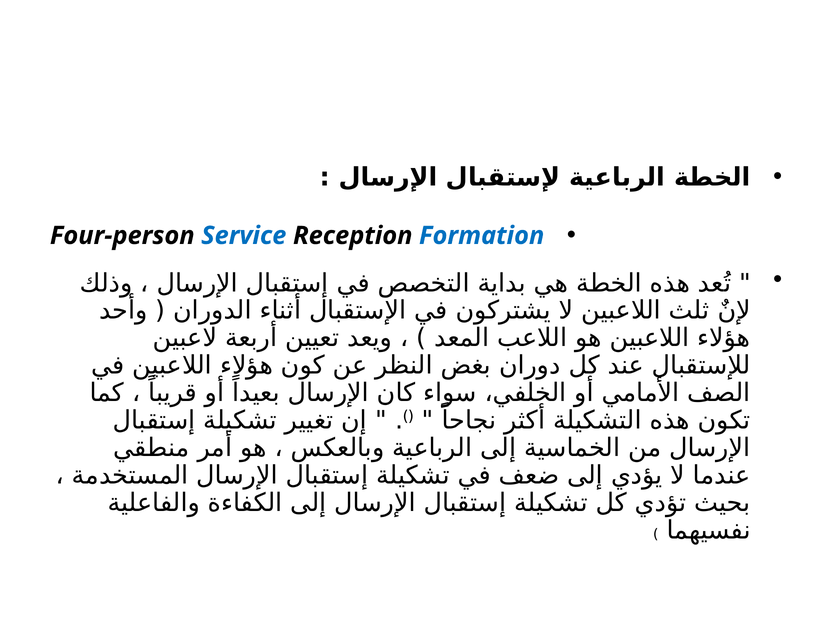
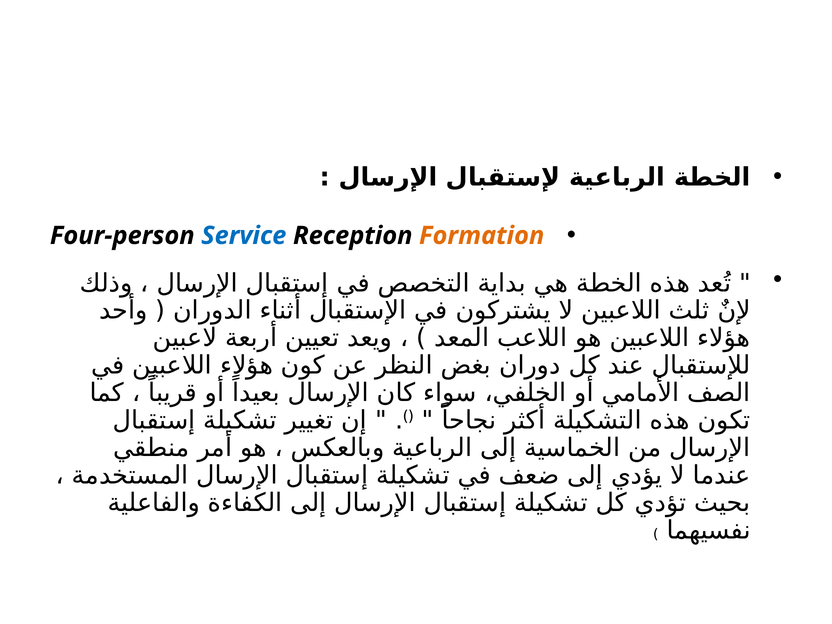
Formation colour: blue -> orange
